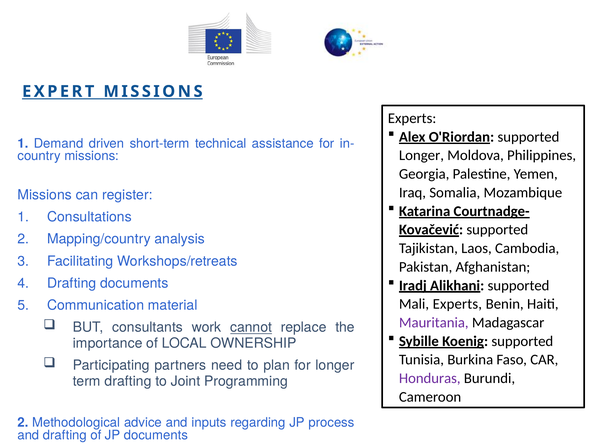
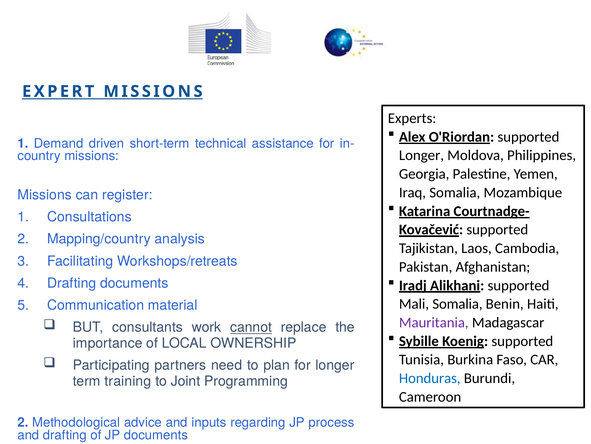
Mali Experts: Experts -> Somalia
Honduras colour: purple -> blue
term drafting: drafting -> training
